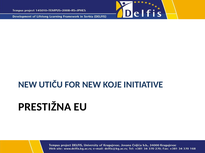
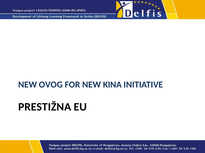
UTIČU: UTIČU -> OVOG
KOJE: KOJE -> KINA
